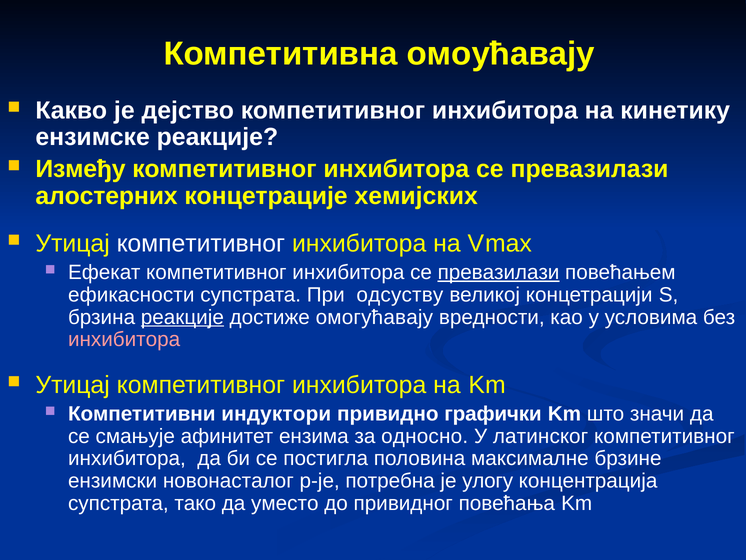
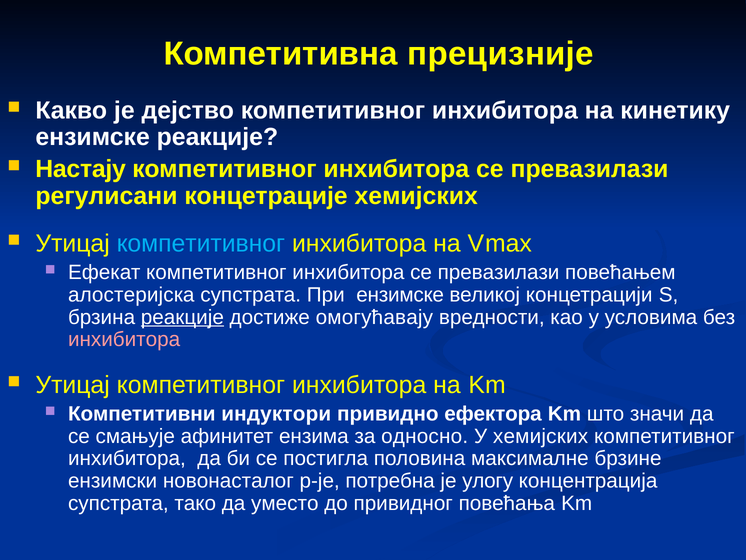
омоућавају: омоућавају -> прецизније
Између: Између -> Настају
алостерних: алостерних -> регулисани
компетитивног at (201, 243) colour: white -> light blue
превазилази at (499, 272) underline: present -> none
ефикасности: ефикасности -> алостеријска
При одсуству: одсуству -> ензимске
графички: графички -> ефектора
У латинског: латинског -> хемијских
